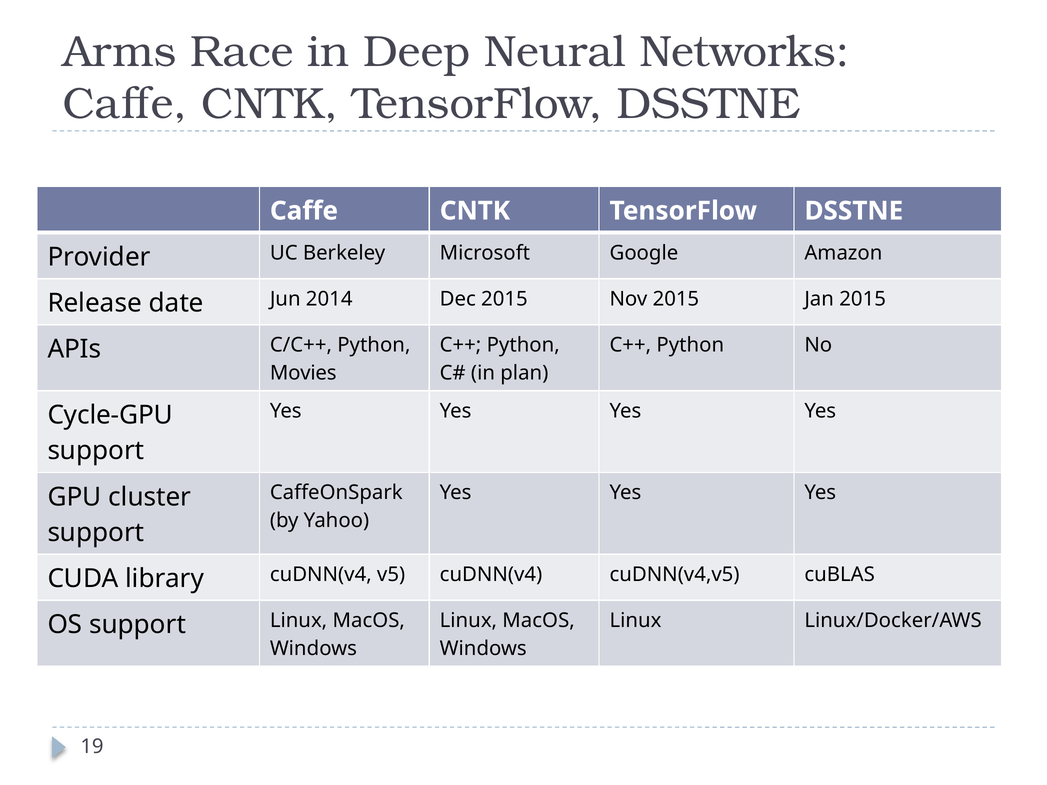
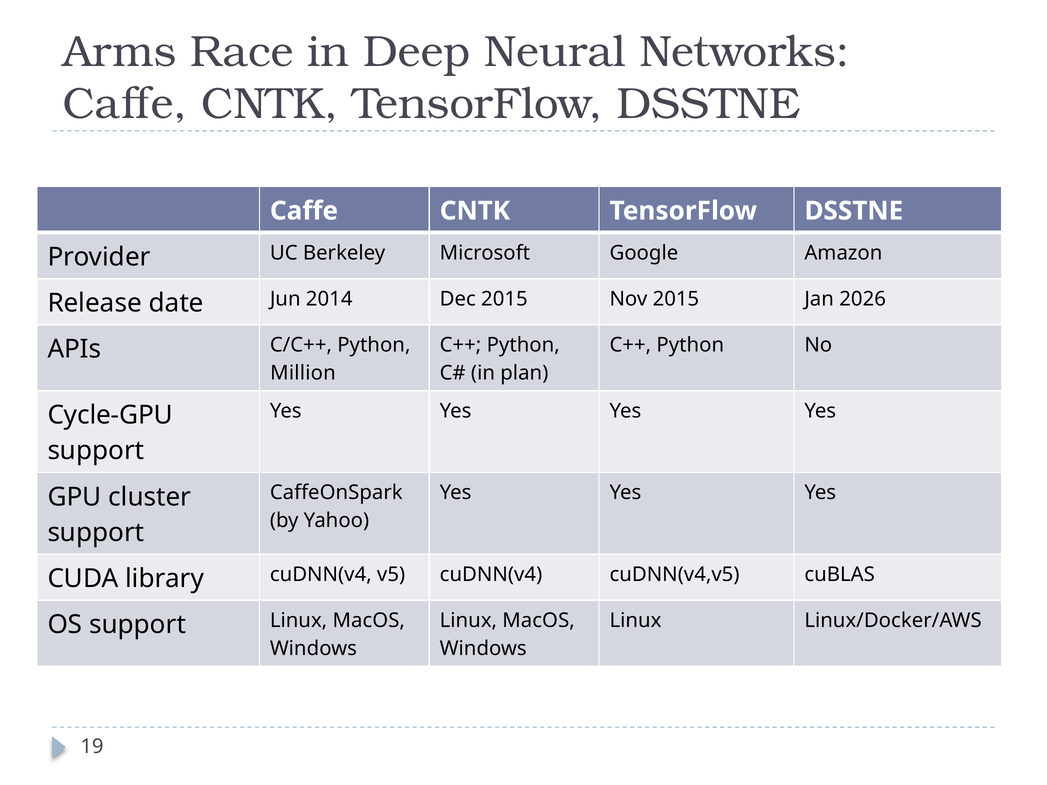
Jan 2015: 2015 -> 2026
Movies: Movies -> Million
